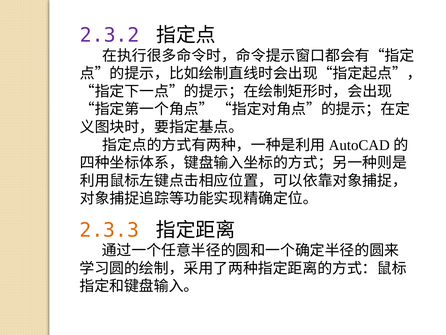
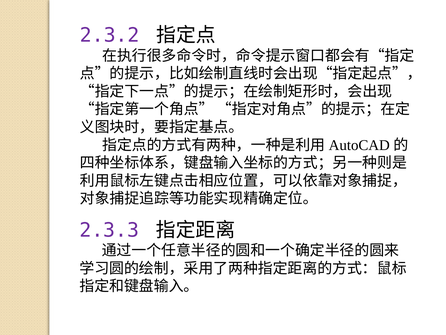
2.3.3 colour: orange -> purple
